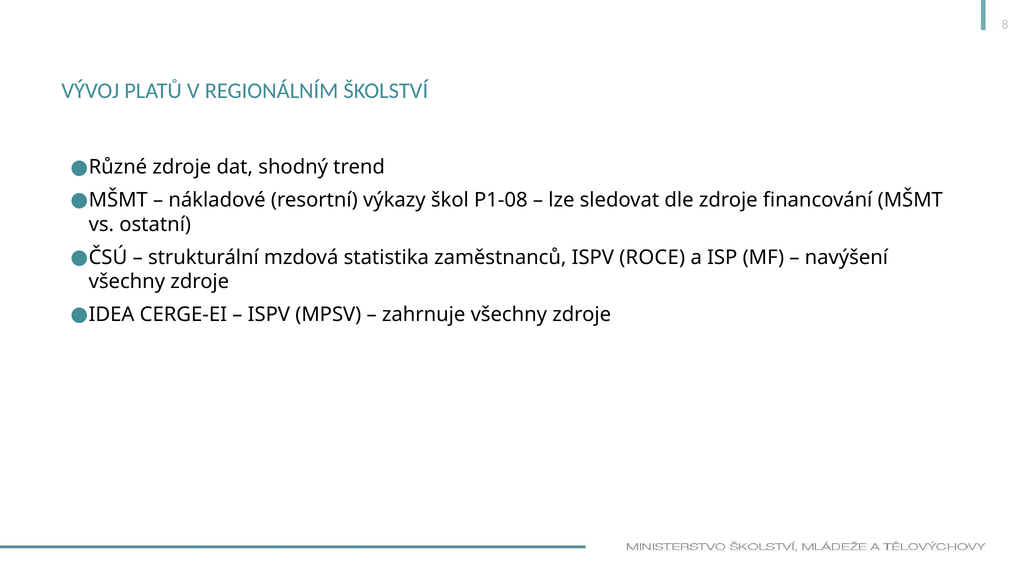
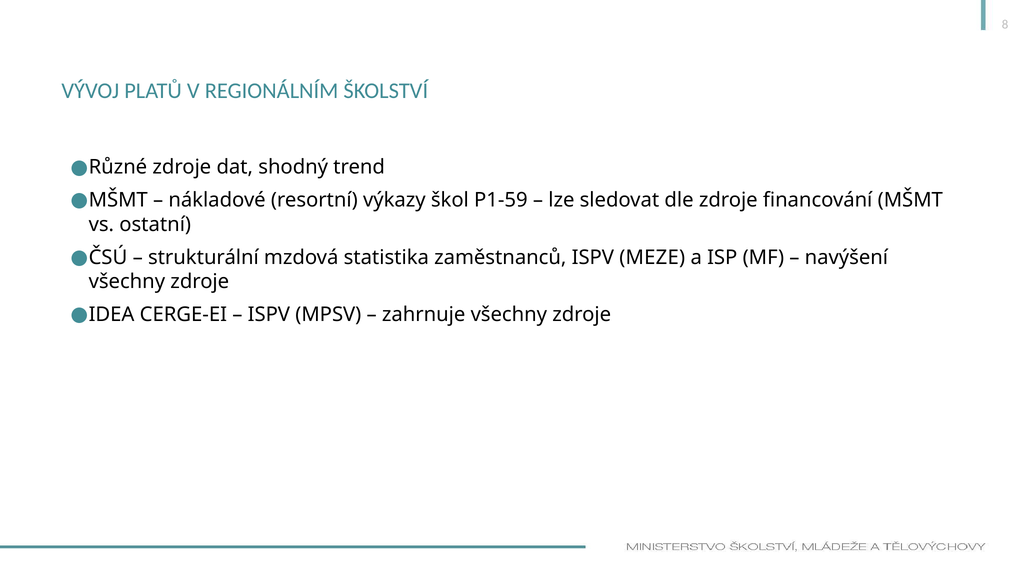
P1-08: P1-08 -> P1-59
ROCE: ROCE -> MEZE
